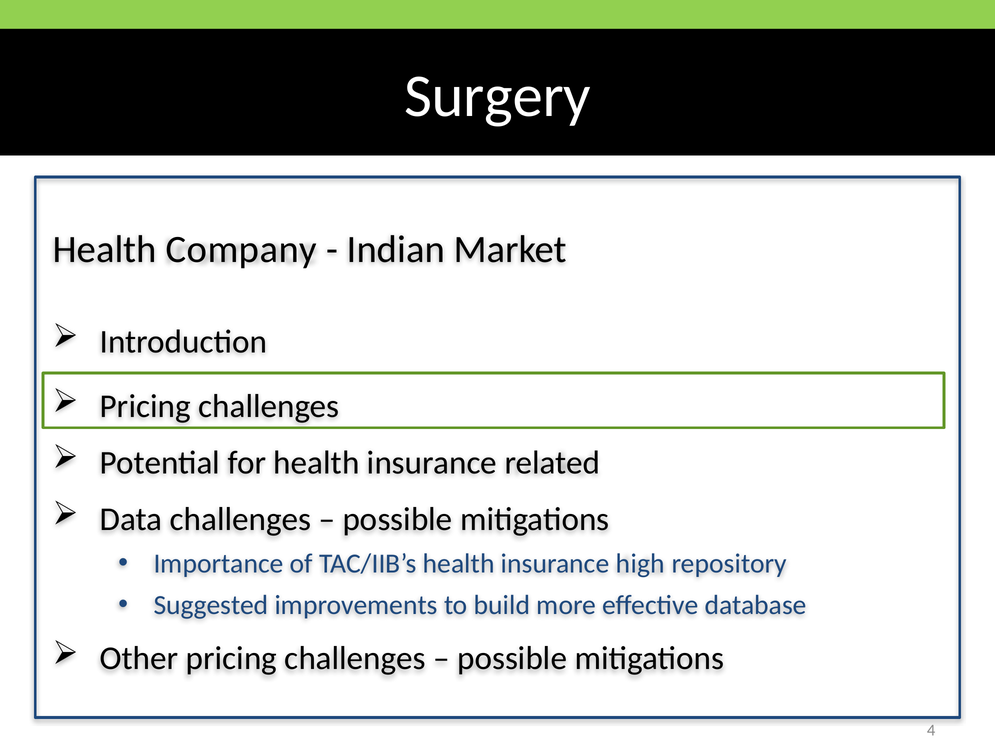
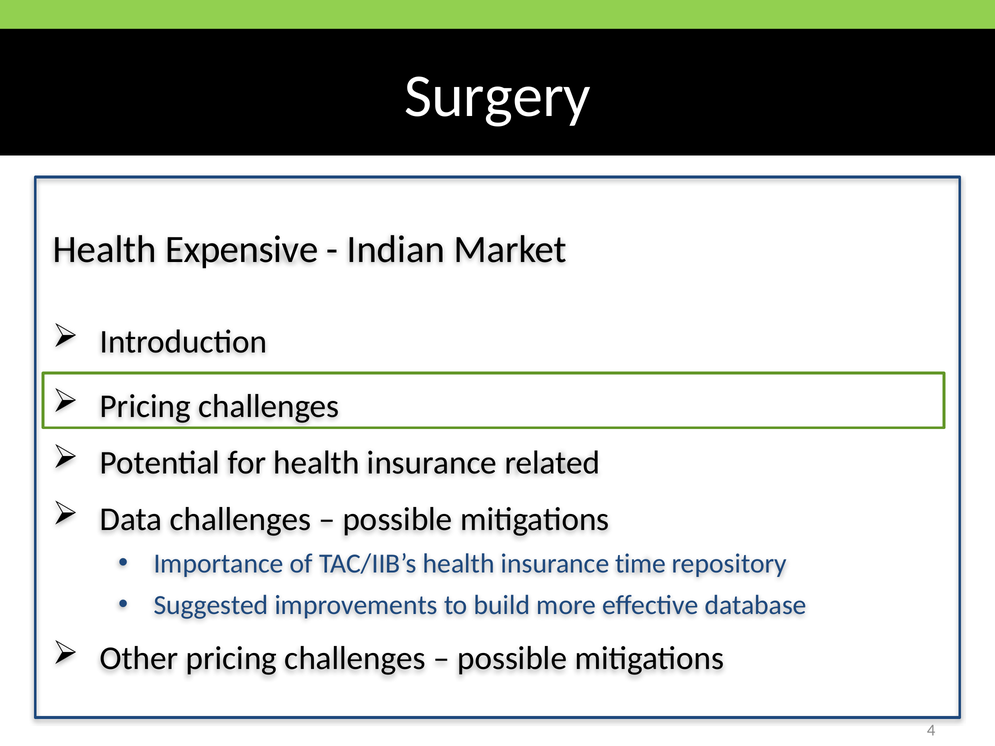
Company: Company -> Expensive
high: high -> time
